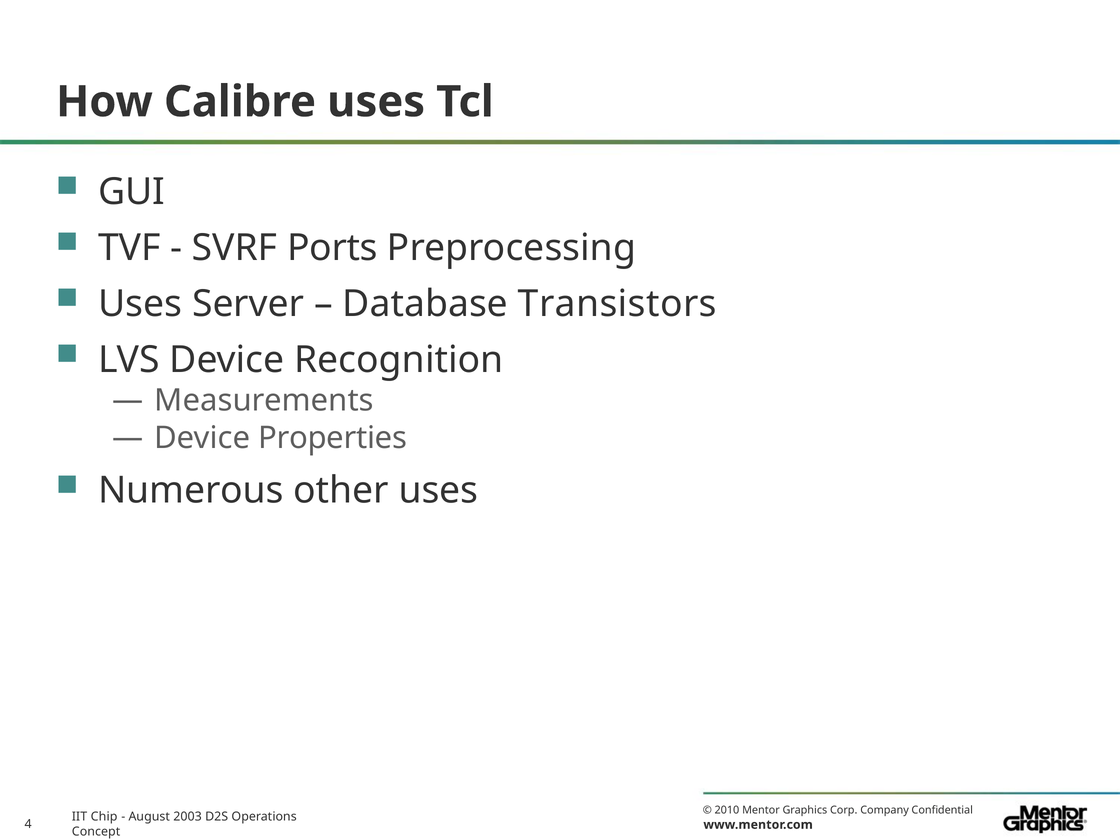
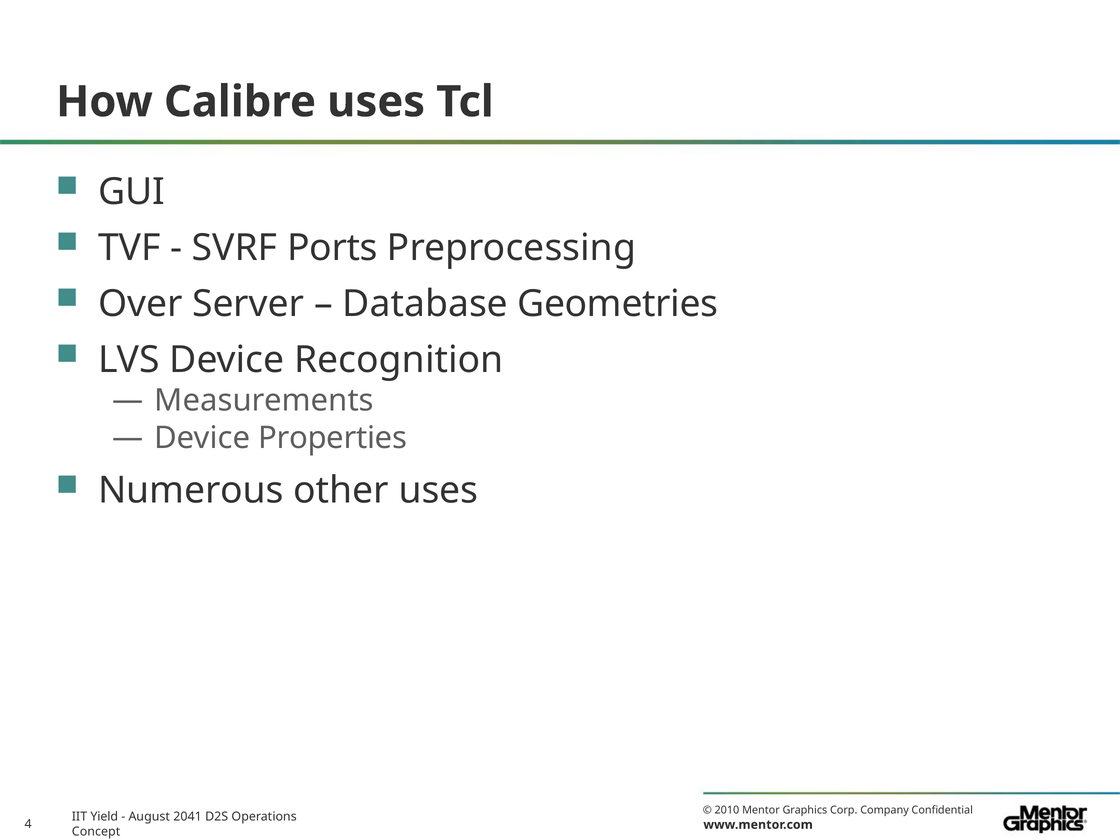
Uses at (140, 304): Uses -> Over
Transistors: Transistors -> Geometries
Chip: Chip -> Yield
2003: 2003 -> 2041
